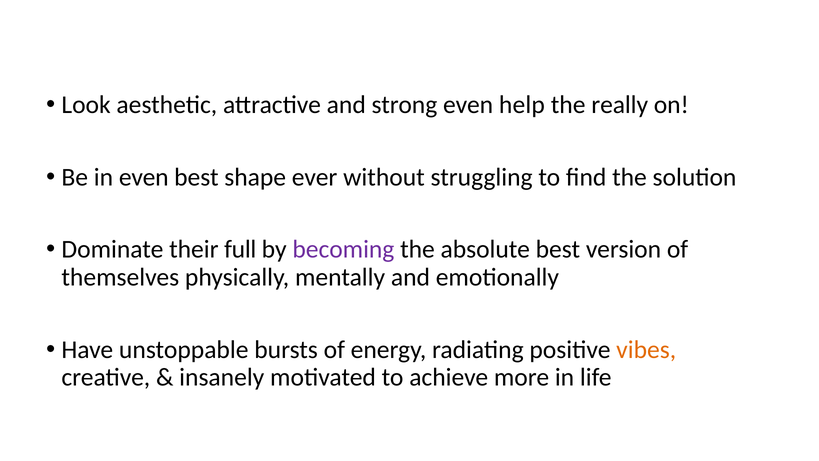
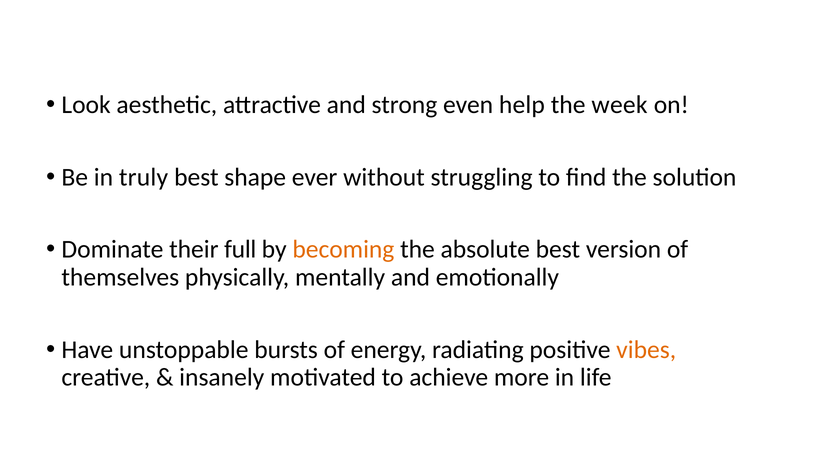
really: really -> week
in even: even -> truly
becoming colour: purple -> orange
